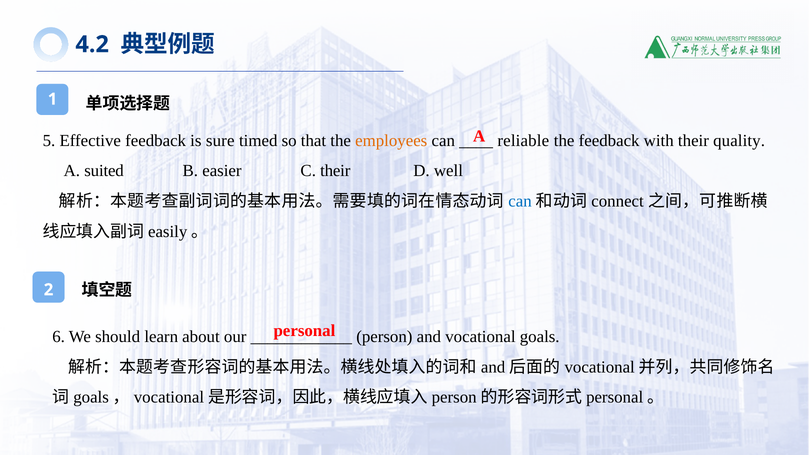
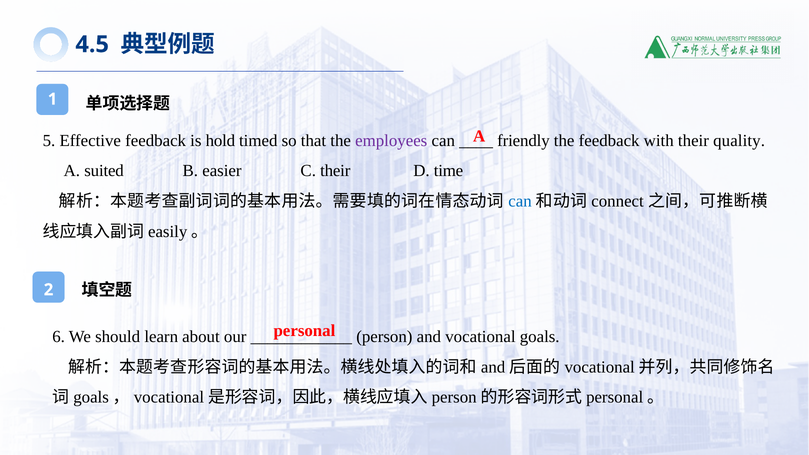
4.2: 4.2 -> 4.5
sure: sure -> hold
employees colour: orange -> purple
reliable: reliable -> friendly
well: well -> time
